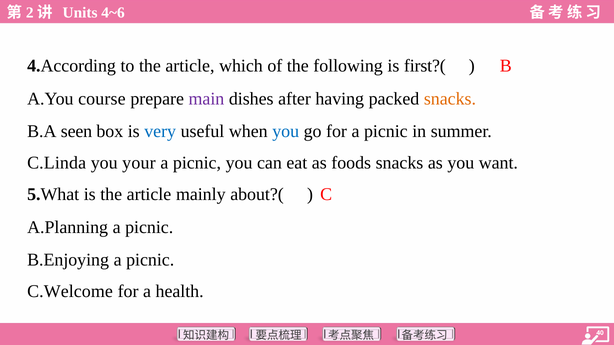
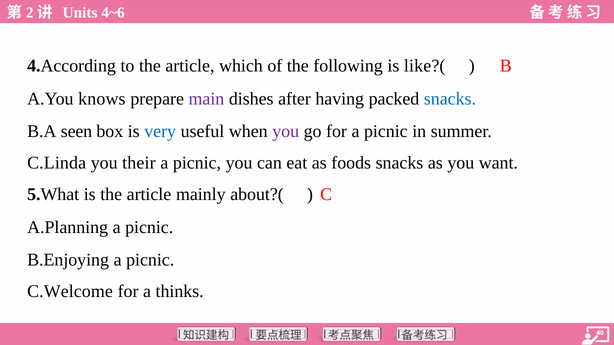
first?(: first?( -> like?(
course: course -> knows
snacks at (450, 99) colour: orange -> blue
you at (286, 132) colour: blue -> purple
your: your -> their
health: health -> thinks
